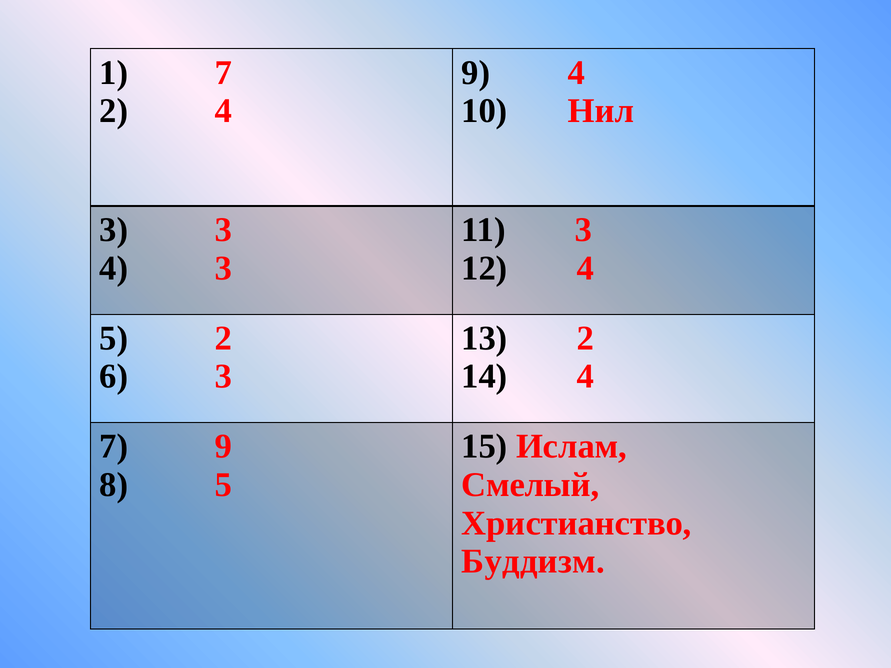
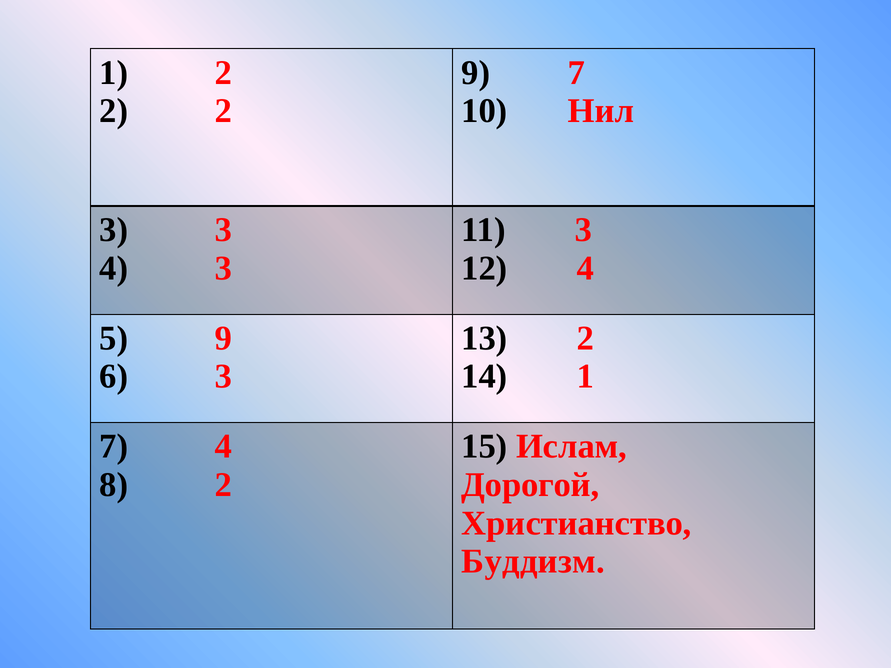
1 7: 7 -> 2
9 4: 4 -> 7
4 at (223, 111): 4 -> 2
5 2: 2 -> 9
14 4: 4 -> 1
7 9: 9 -> 4
8 5: 5 -> 2
Смелый: Смелый -> Дорогой
